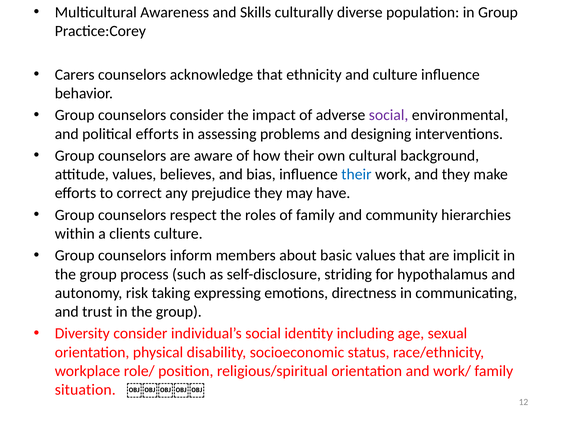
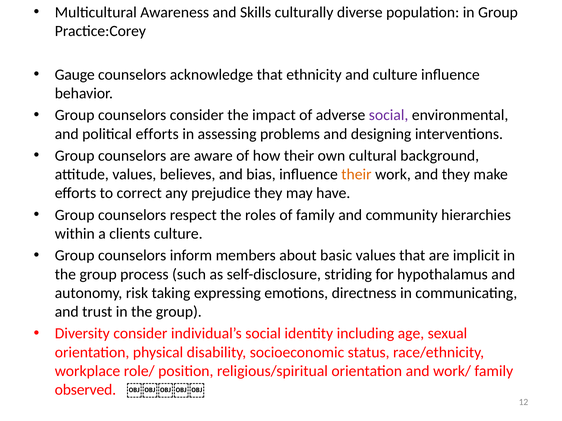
Carers: Carers -> Gauge
their at (356, 175) colour: blue -> orange
situation: situation -> observed
